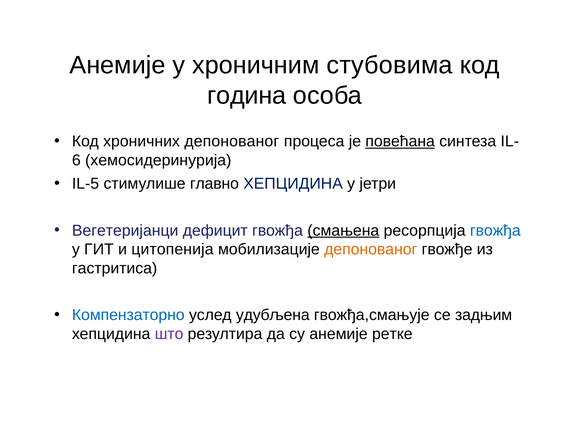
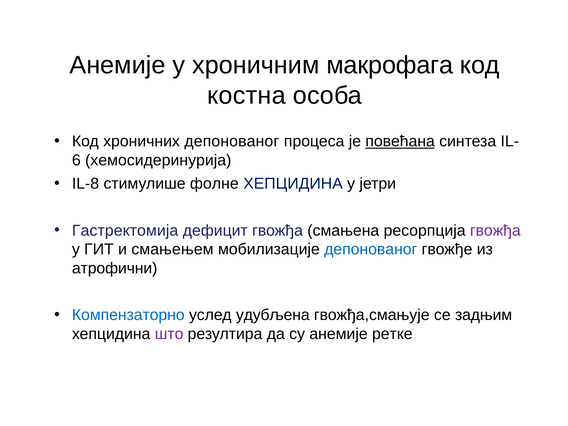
стубовима: стубовима -> макрофага
година: година -> костна
IL-5: IL-5 -> IL-8
главно: главно -> фолне
Вегетеријанци: Вегетеријанци -> Гастректомија
смањена underline: present -> none
гвожђа at (495, 230) colour: blue -> purple
цитопенија: цитопенија -> смањењем
депонованог at (371, 249) colour: orange -> blue
гастритиса: гастритиса -> атрофични
